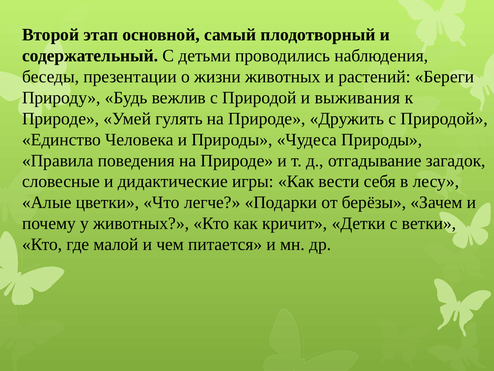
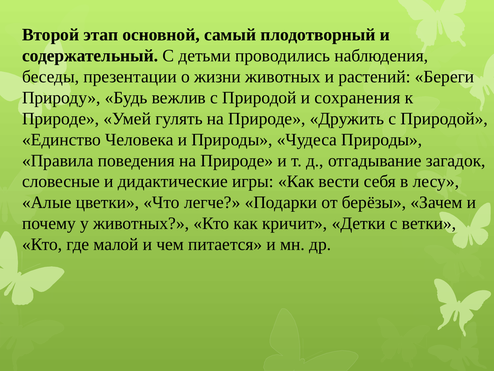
выживания: выживания -> сохранения
